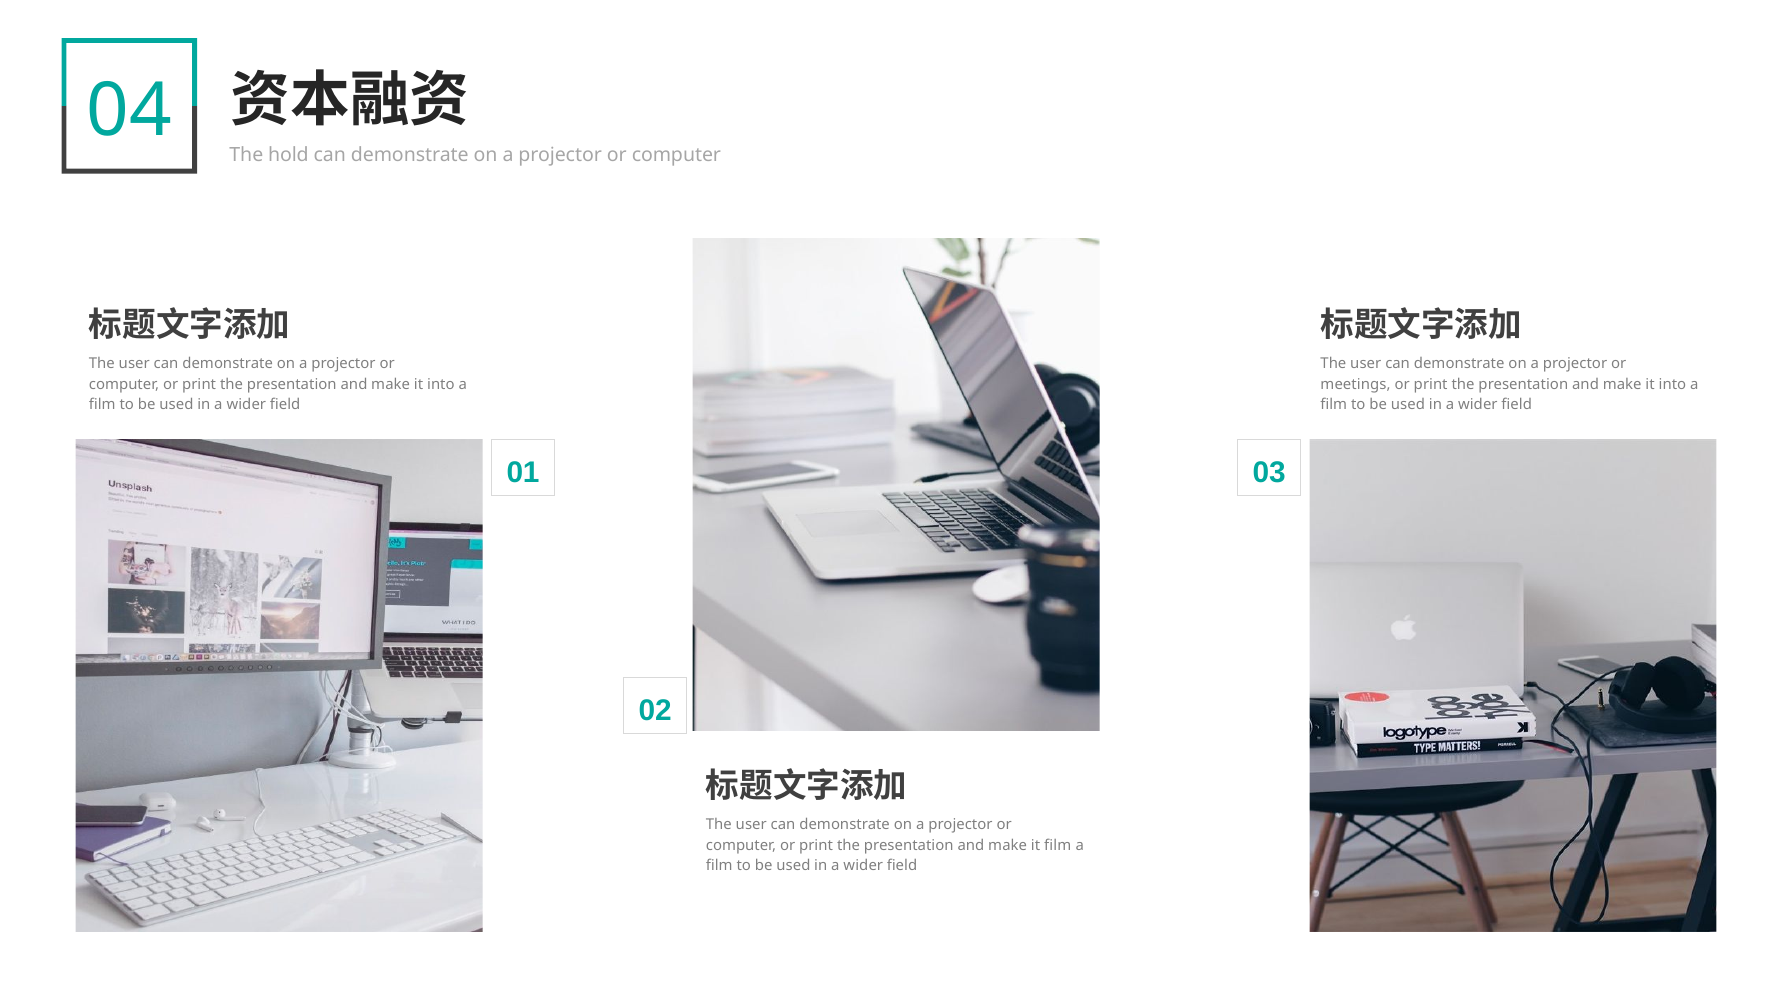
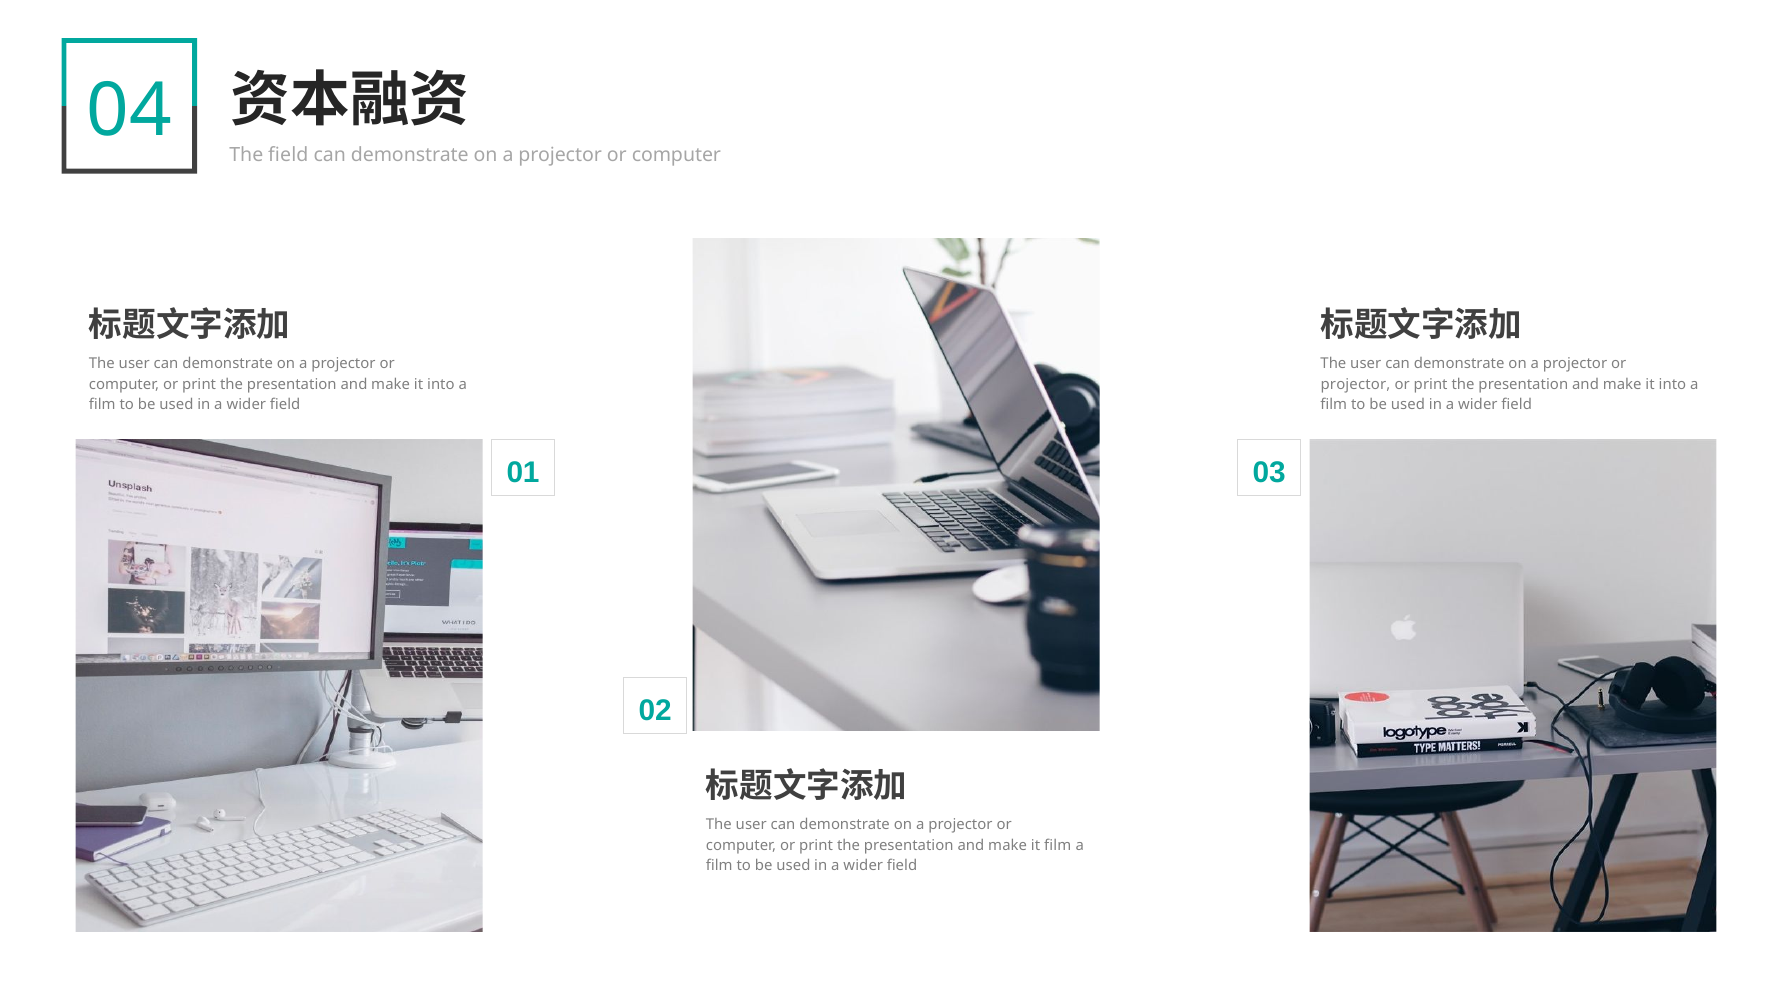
The hold: hold -> field
meetings at (1356, 384): meetings -> projector
